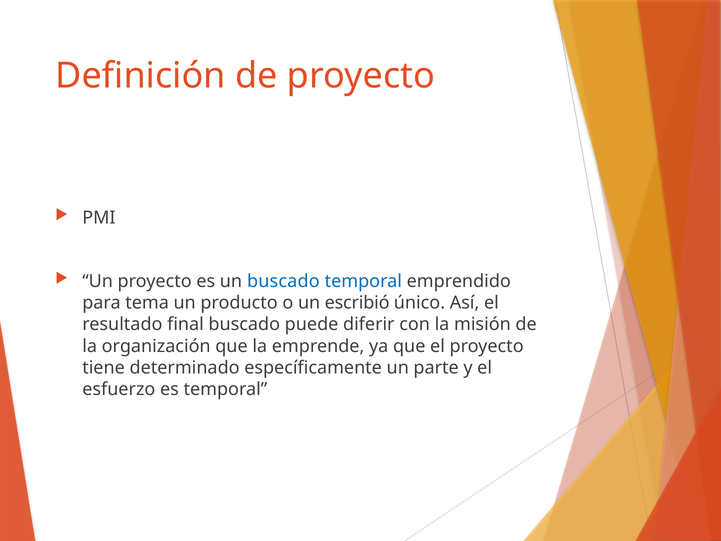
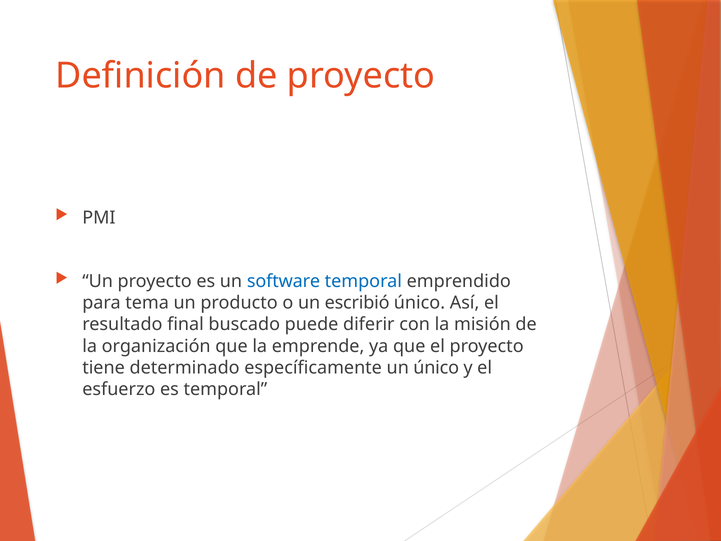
un buscado: buscado -> software
un parte: parte -> único
